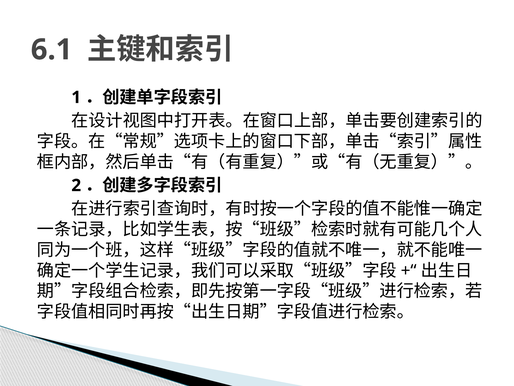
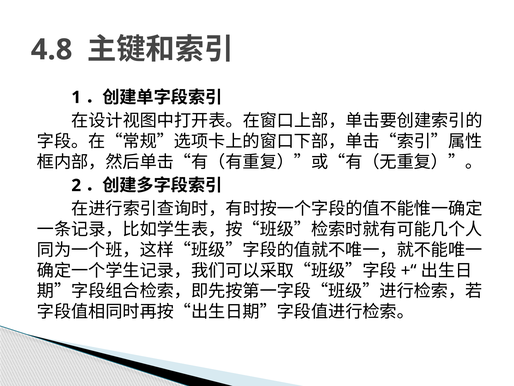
6.1: 6.1 -> 4.8
